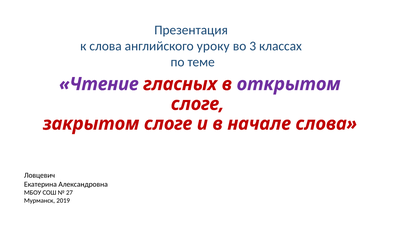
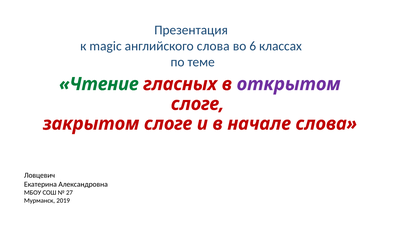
к слова: слова -> magic
английского уроку: уроку -> слова
3: 3 -> 6
Чтение colour: purple -> green
